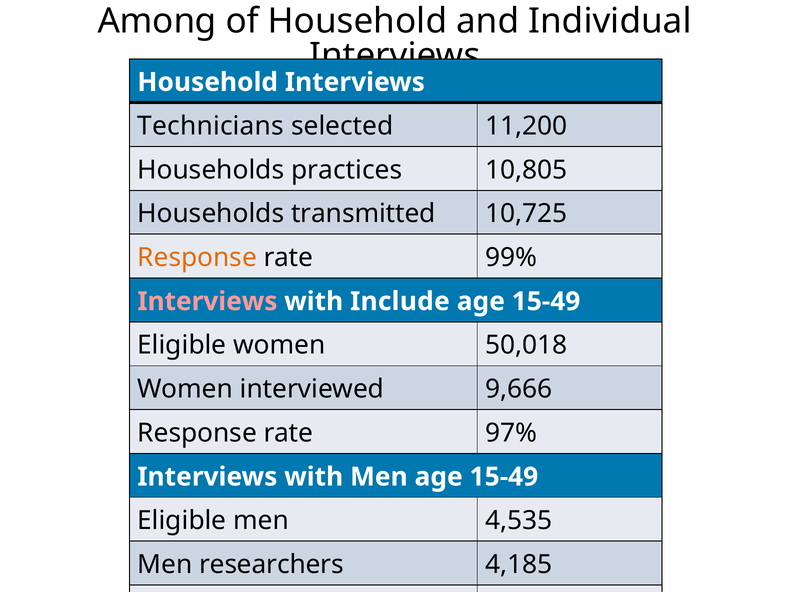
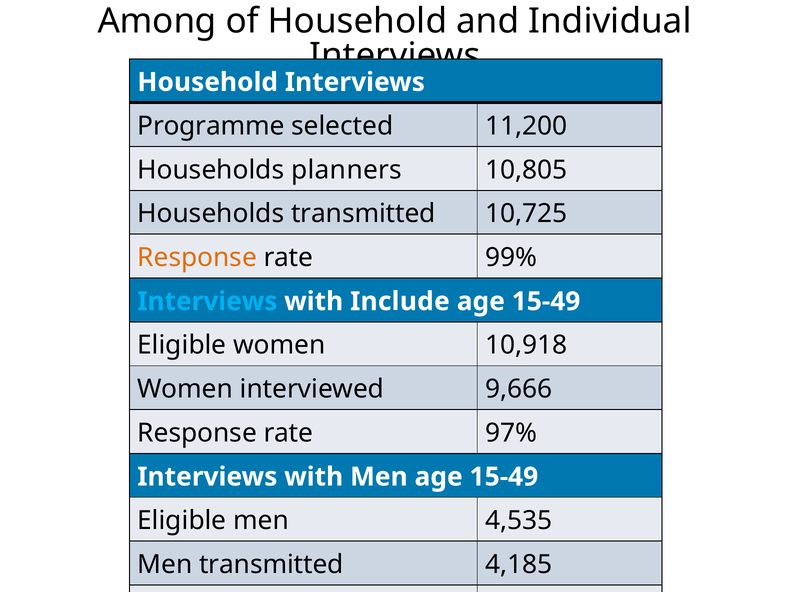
Technicians: Technicians -> Programme
practices: practices -> planners
Interviews at (207, 302) colour: pink -> light blue
50,018: 50,018 -> 10,918
Men researchers: researchers -> transmitted
